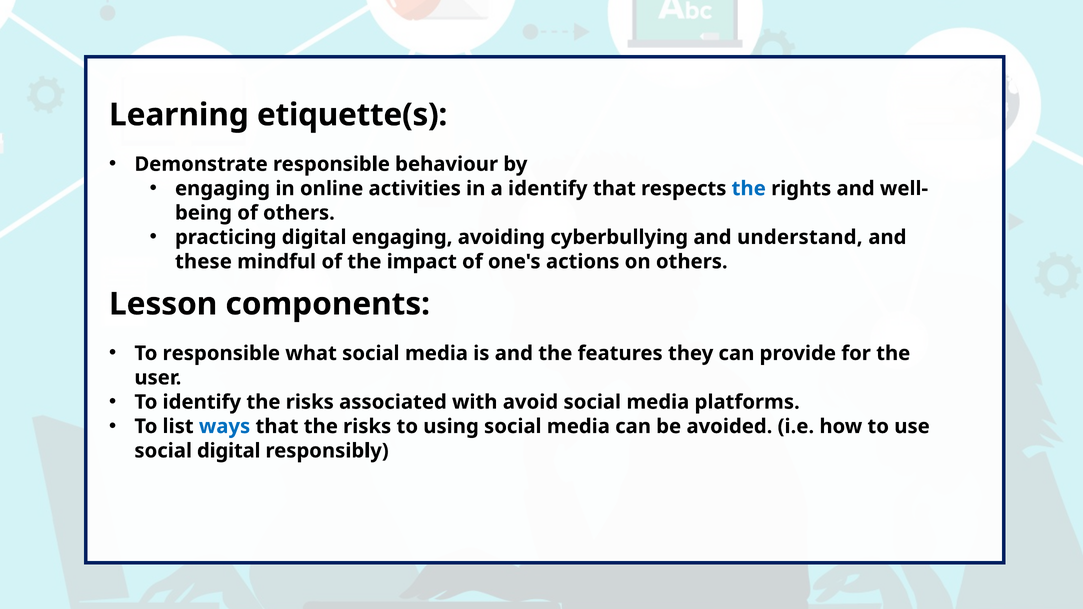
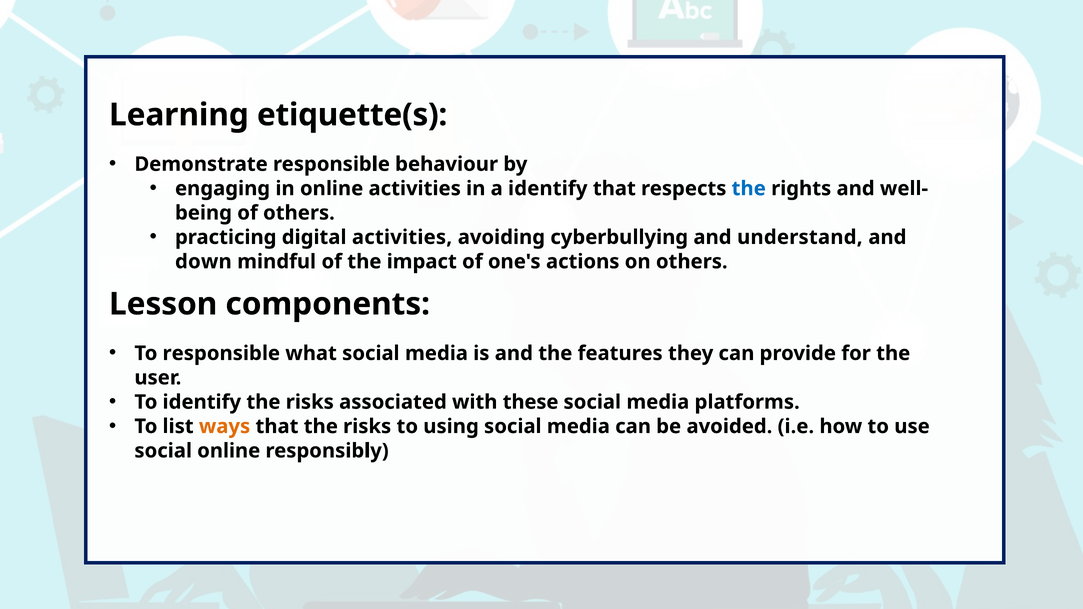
digital engaging: engaging -> activities
these: these -> down
avoid: avoid -> these
ways colour: blue -> orange
social digital: digital -> online
